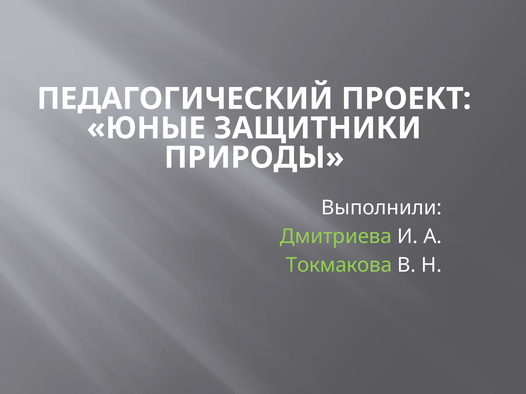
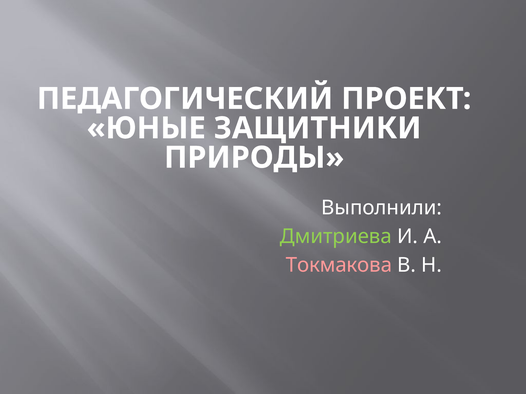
Токмакова colour: light green -> pink
